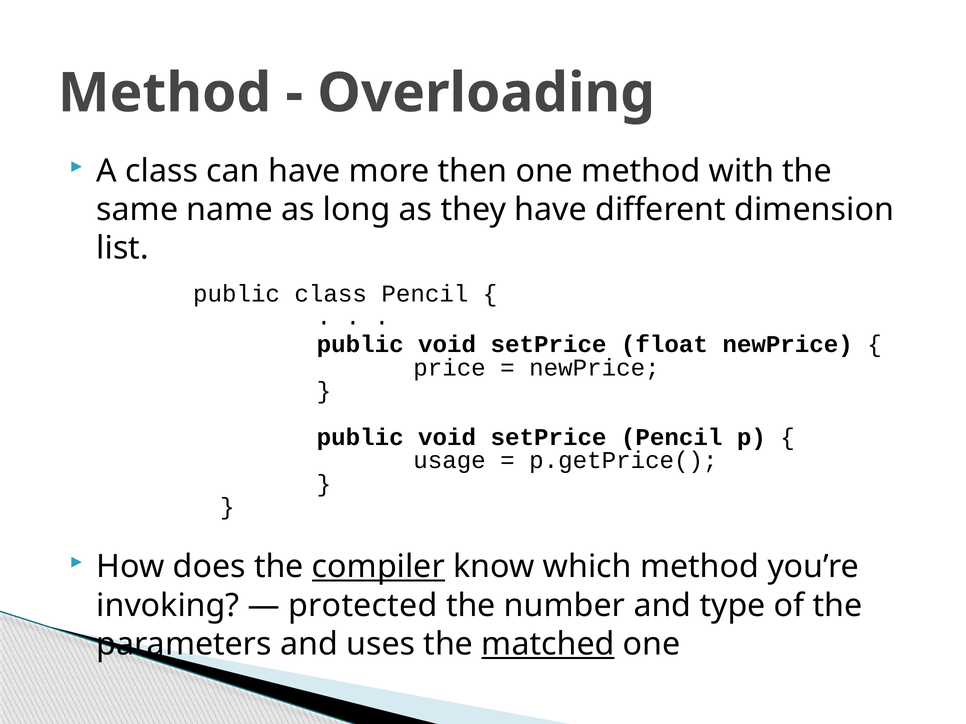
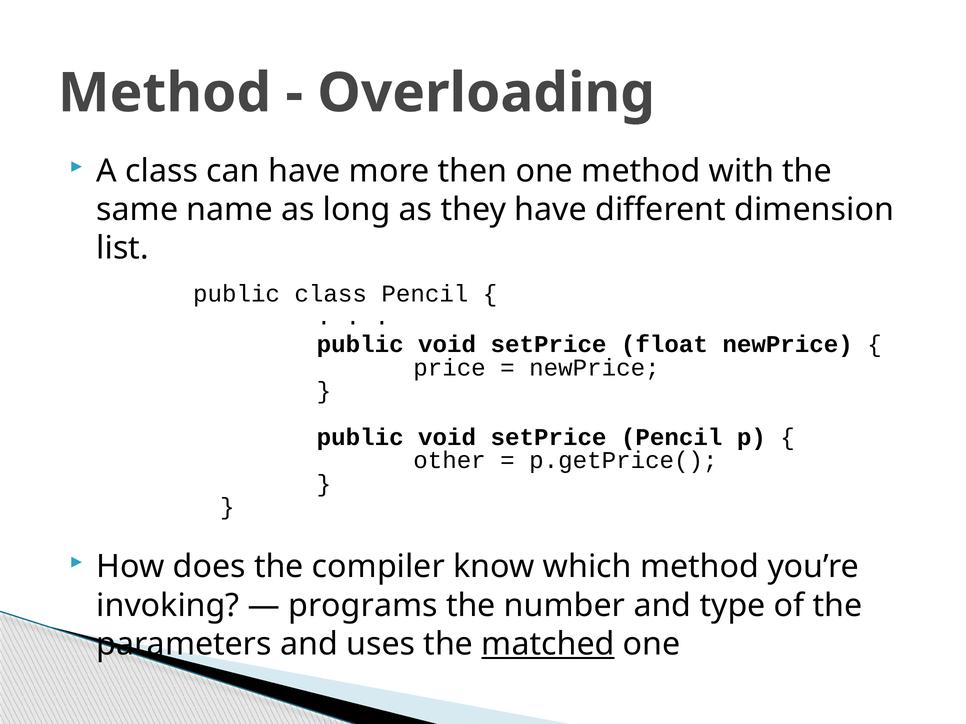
usage: usage -> other
compiler underline: present -> none
protected: protected -> programs
